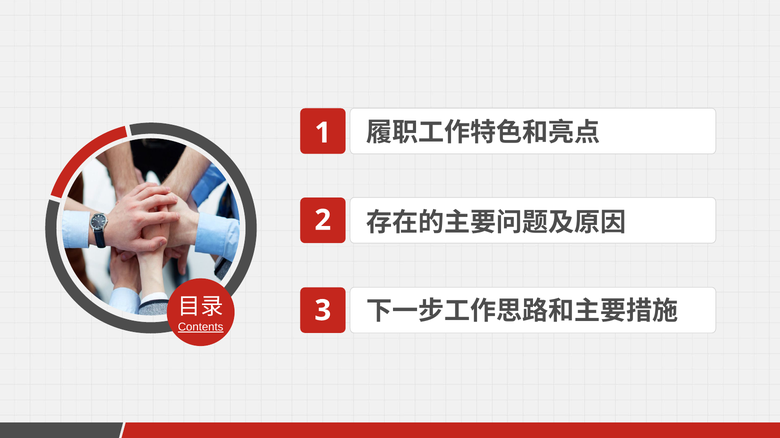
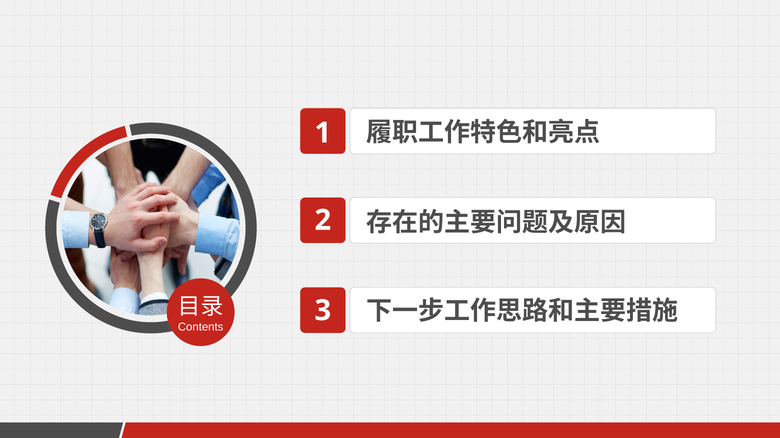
Contents underline: present -> none
